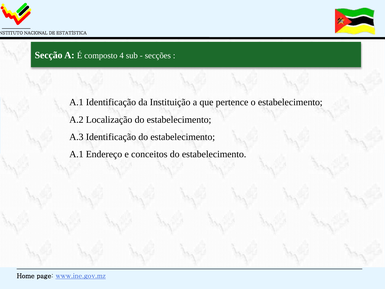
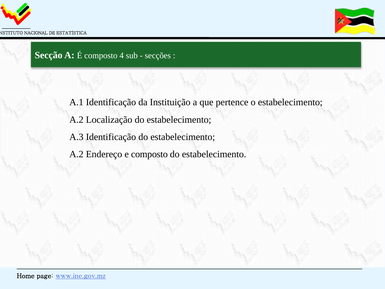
A.1 at (76, 154): A.1 -> A.2
e conceitos: conceitos -> composto
